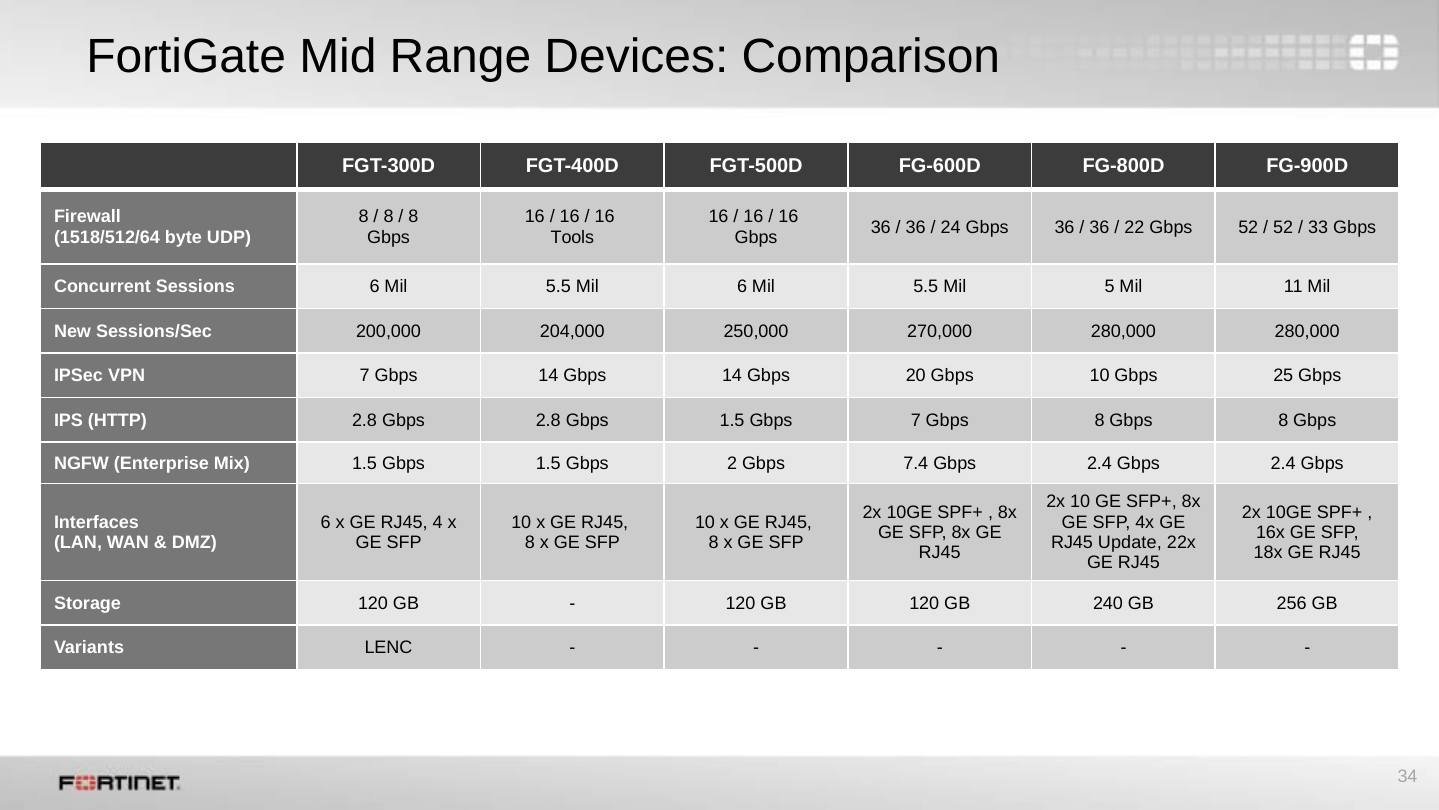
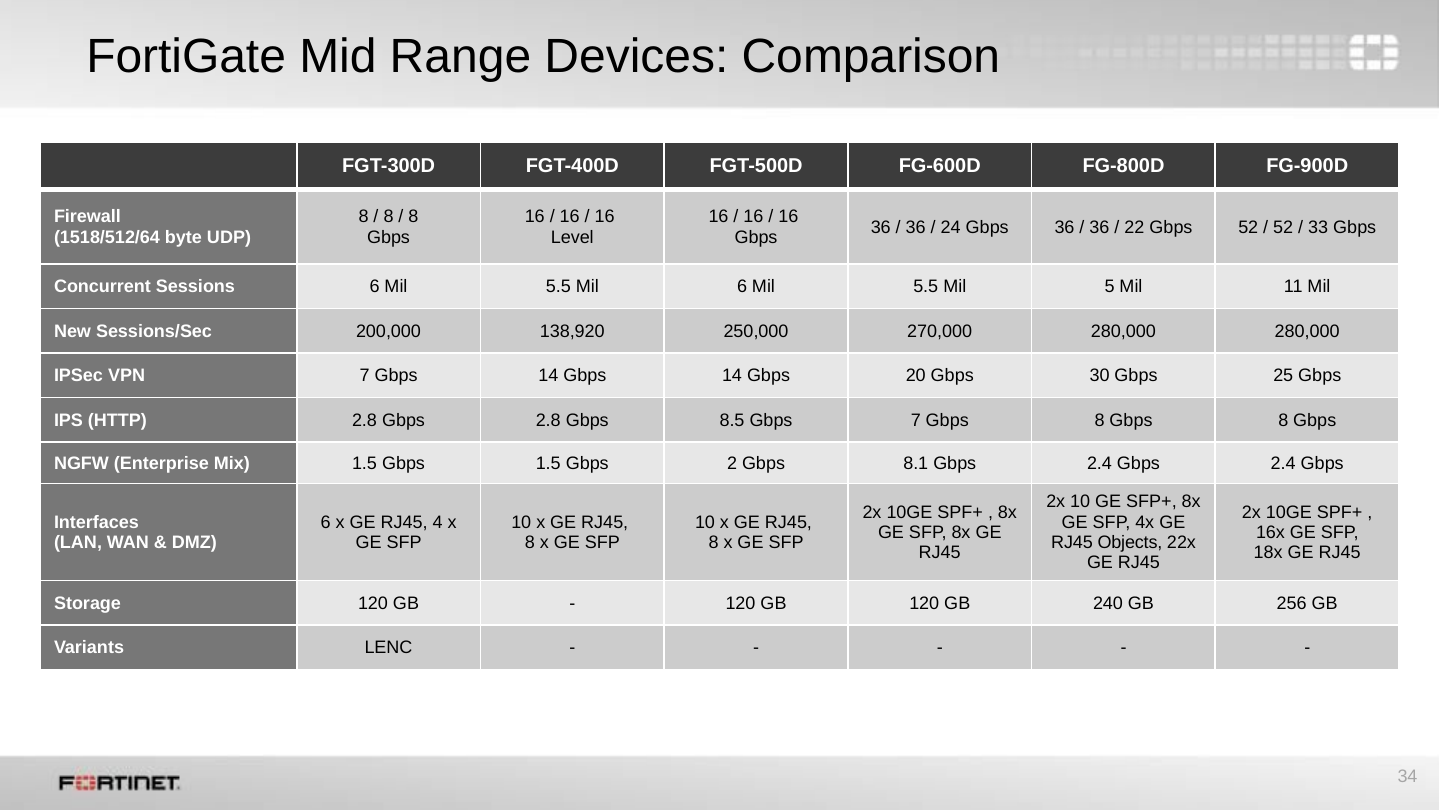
Tools: Tools -> Level
204,000: 204,000 -> 138,920
Gbps 10: 10 -> 30
2.8 Gbps 1.5: 1.5 -> 8.5
7.4: 7.4 -> 8.1
Update: Update -> Objects
